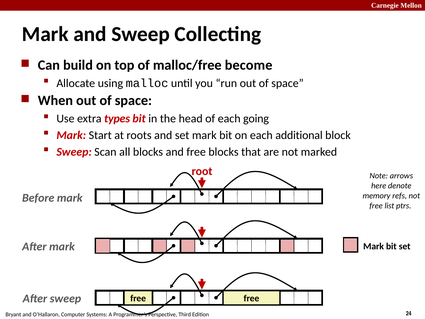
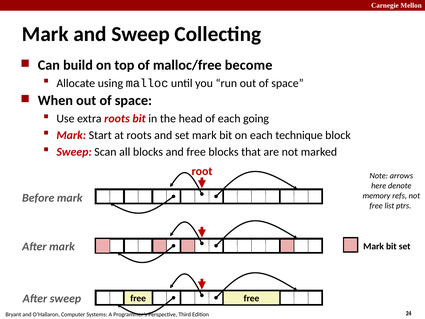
extra types: types -> roots
additional: additional -> technique
